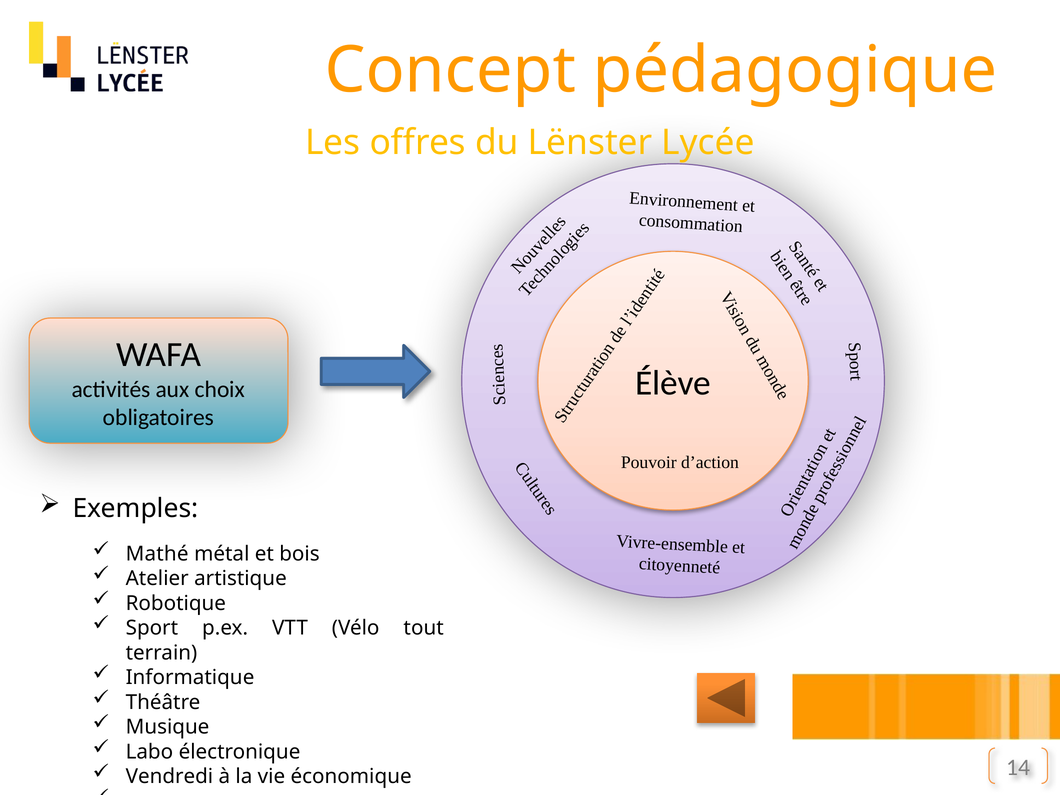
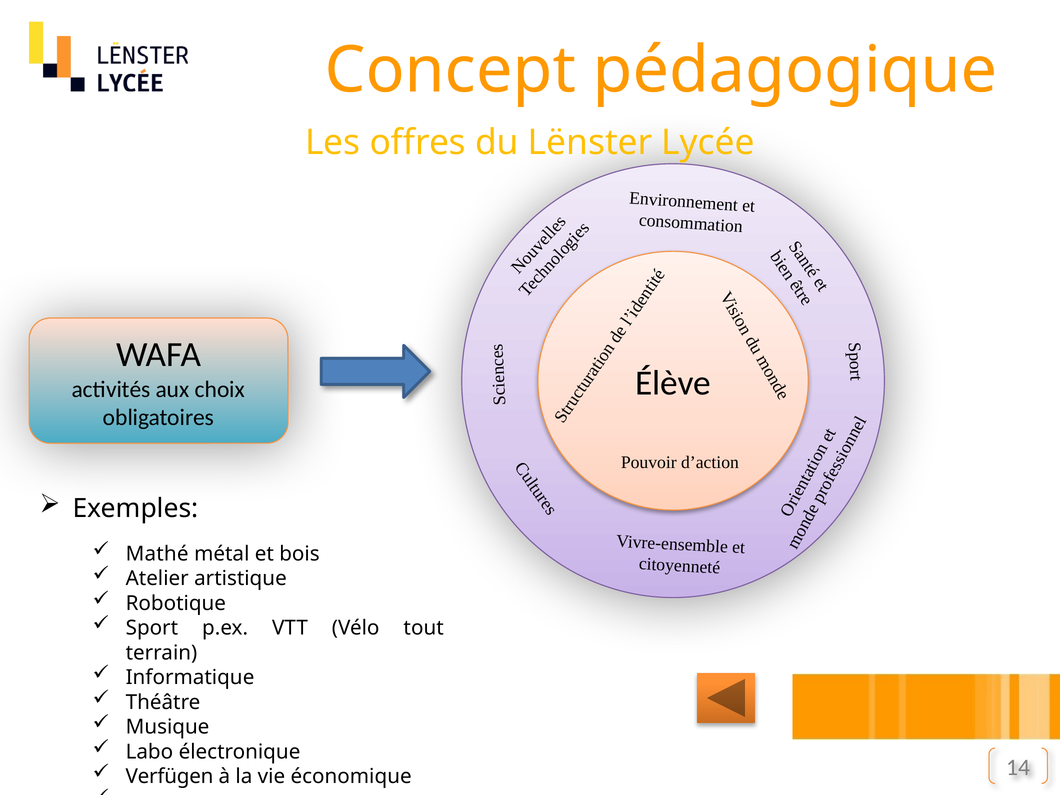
Vendredi: Vendredi -> Verfügen
